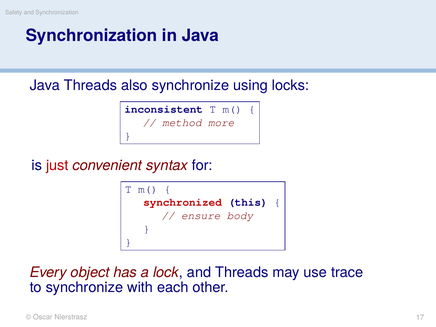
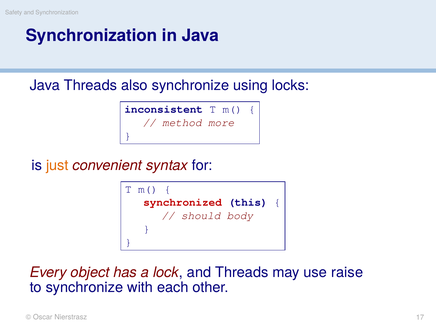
just colour: red -> orange
ensure: ensure -> should
trace: trace -> raise
